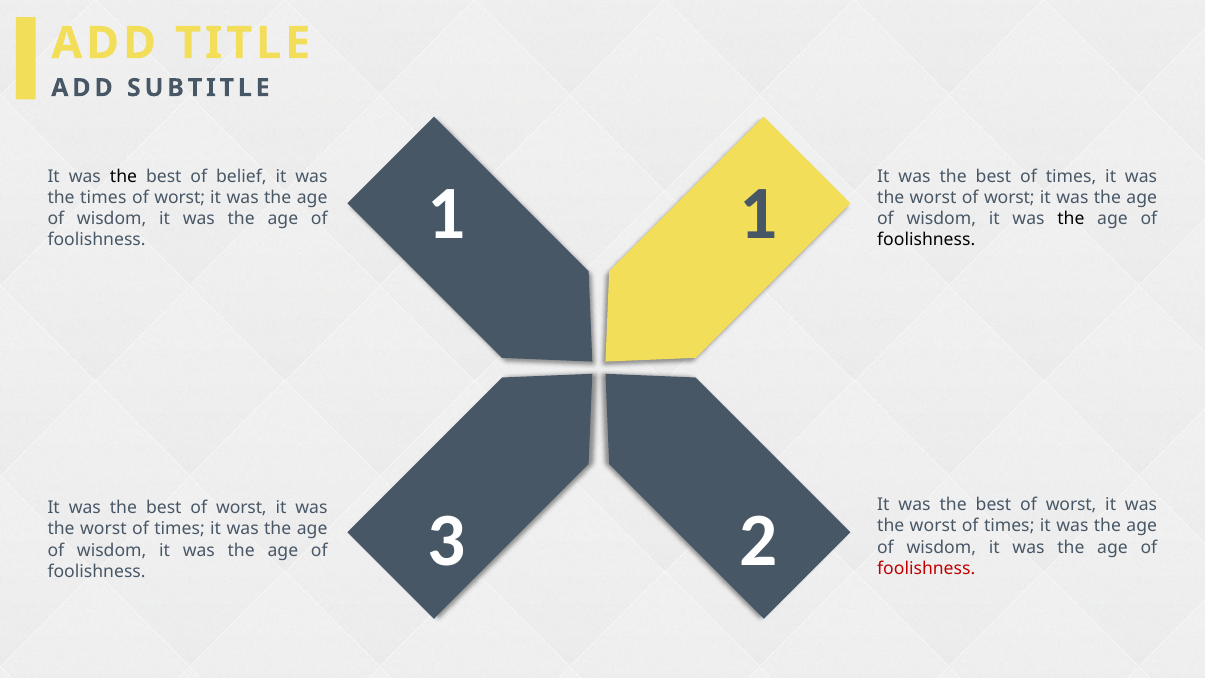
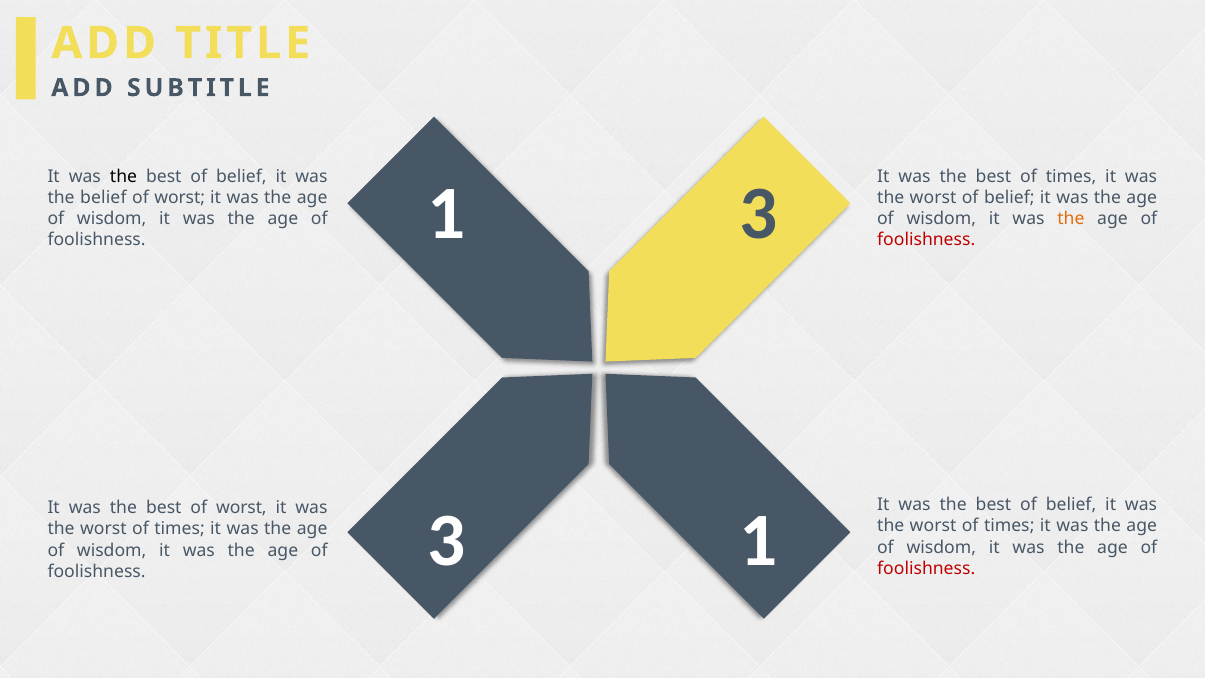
1 1: 1 -> 3
the times: times -> belief
worst of worst: worst -> belief
the at (1071, 218) colour: black -> orange
foolishness at (926, 239) colour: black -> red
worst at (1071, 505): worst -> belief
3 2: 2 -> 1
